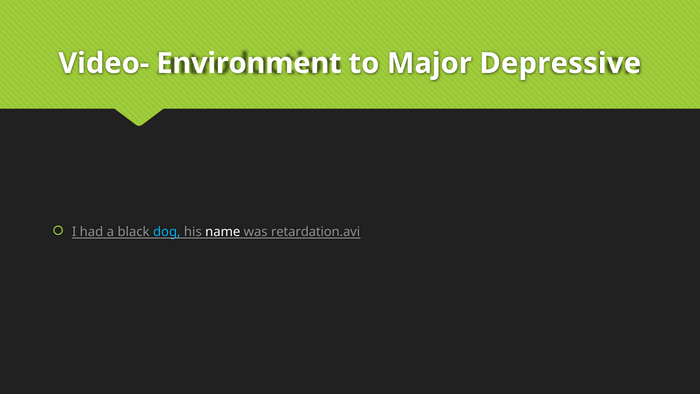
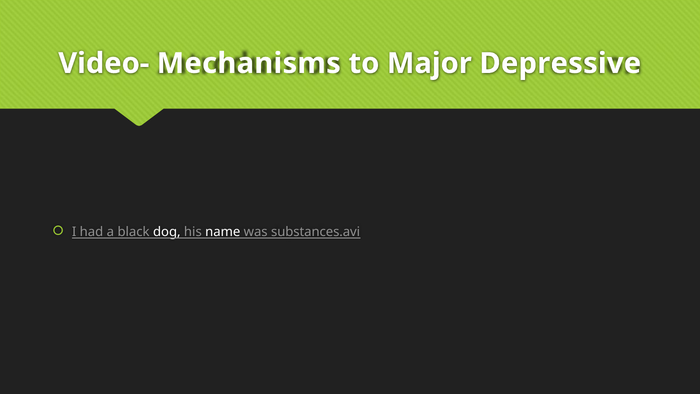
Environment: Environment -> Mechanisms
dog colour: light blue -> white
retardation.avi: retardation.avi -> substances.avi
